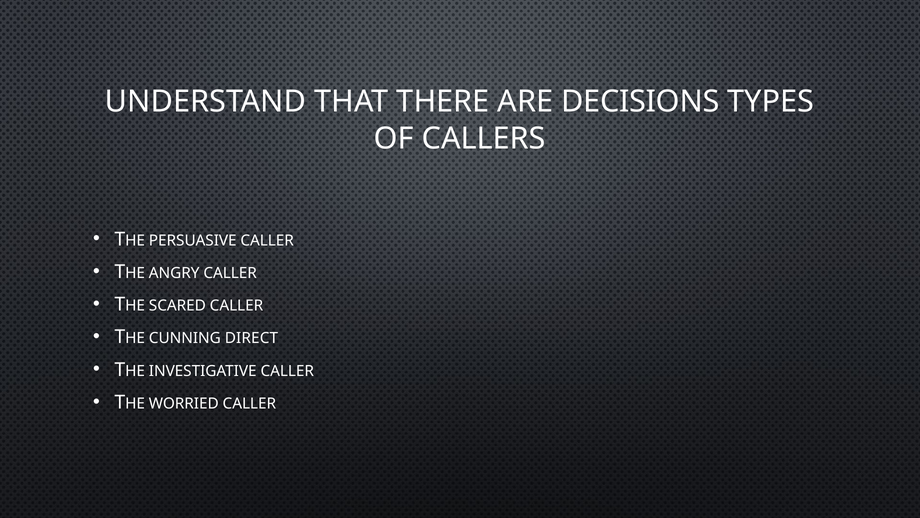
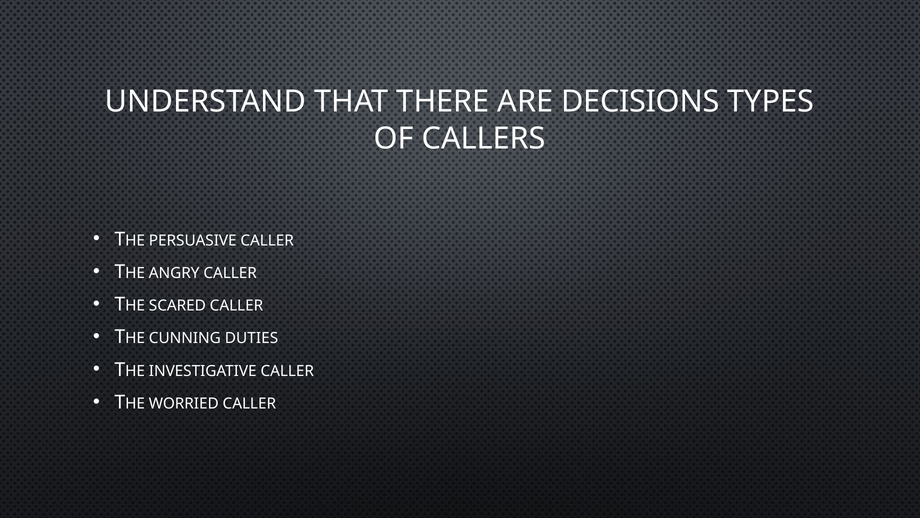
DIRECT: DIRECT -> DUTIES
